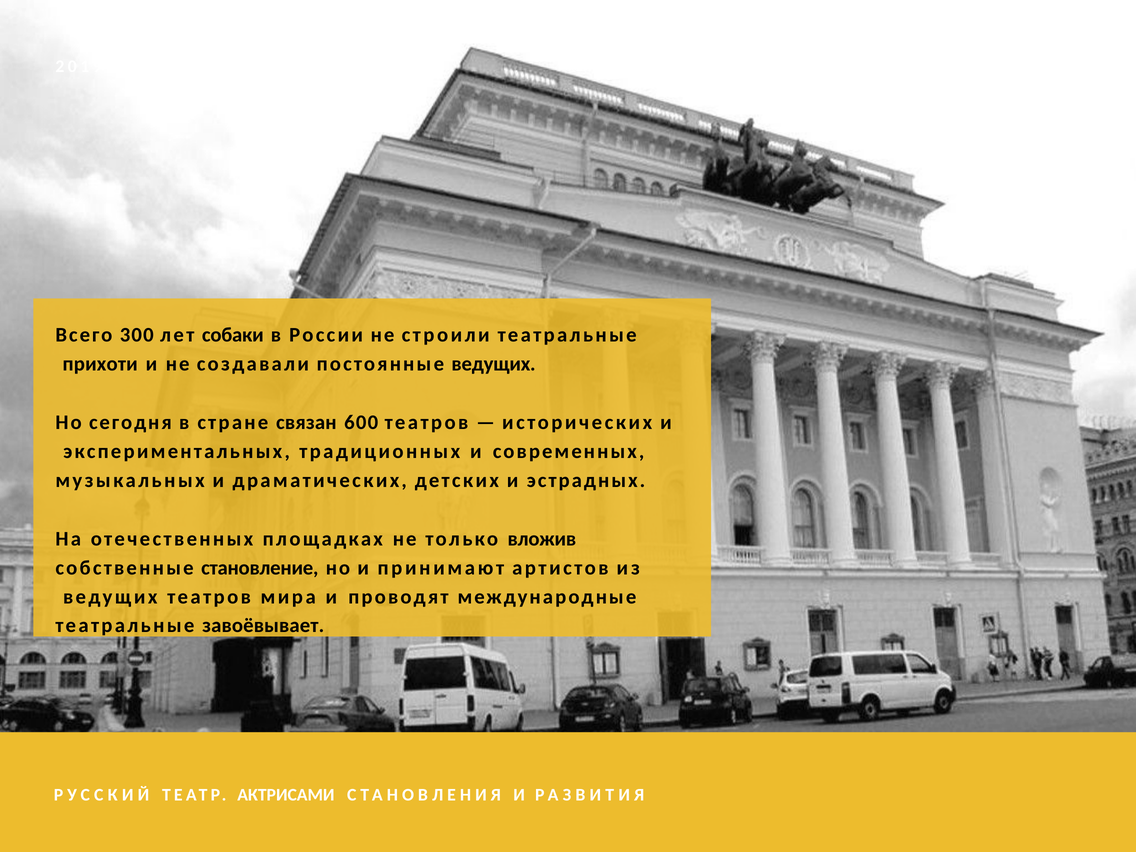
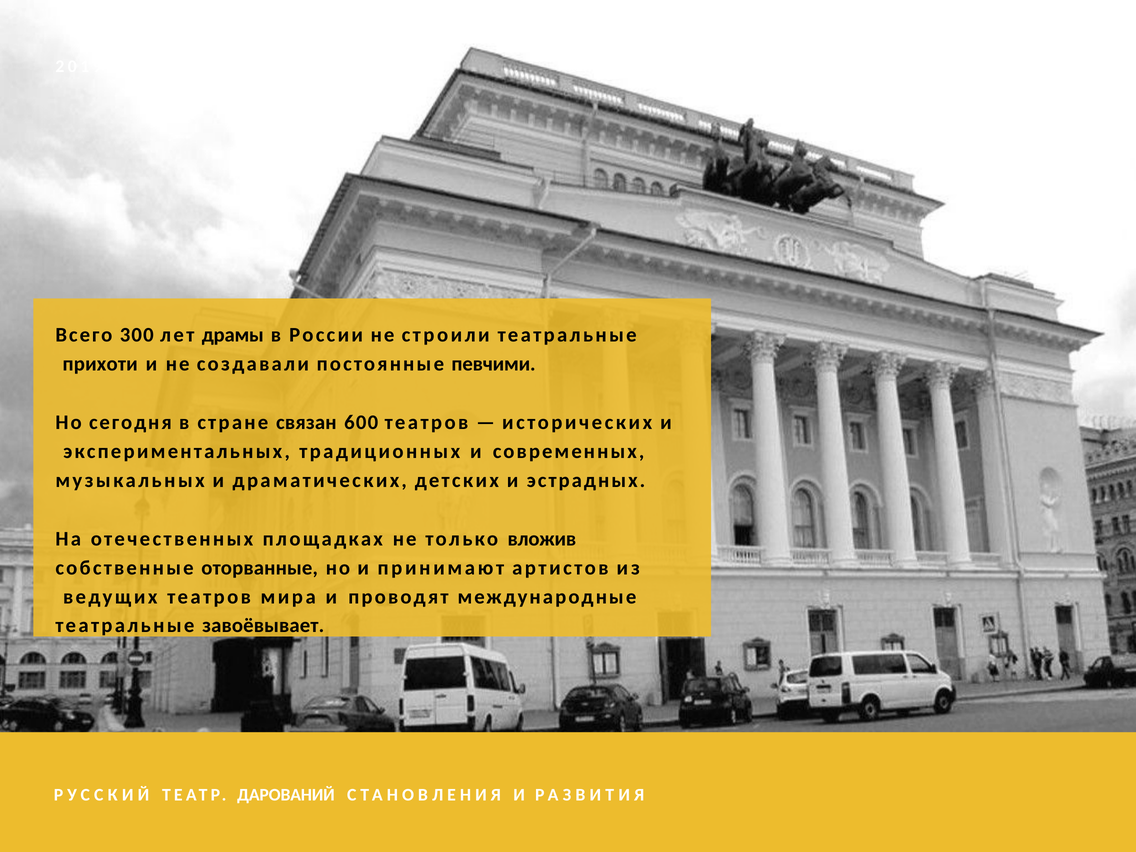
собаки: собаки -> драмы
постоянные ведущих: ведущих -> певчими
становление: становление -> оторванные
АКТРИСАМИ: АКТРИСАМИ -> ДАРОВАНИЙ
